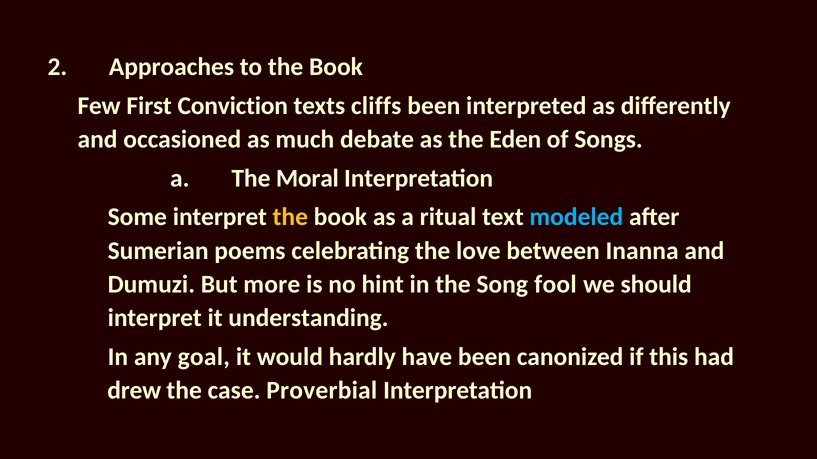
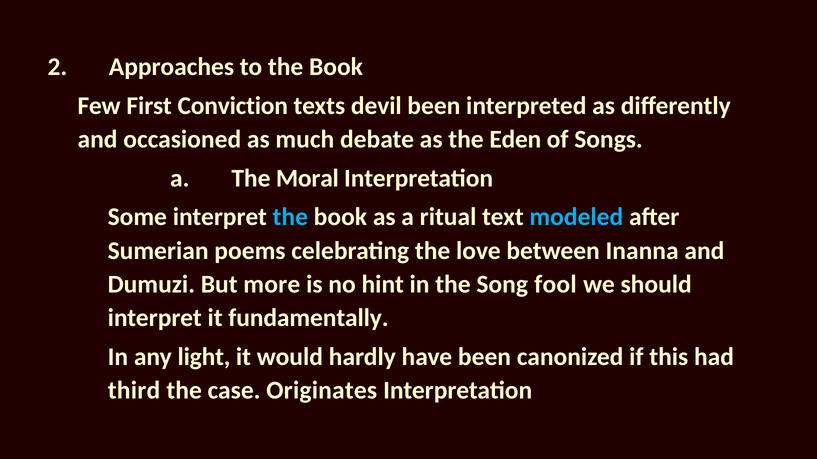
cliffs: cliffs -> devil
the at (290, 217) colour: yellow -> light blue
understanding: understanding -> fundamentally
goal: goal -> light
drew: drew -> third
Proverbial: Proverbial -> Originates
